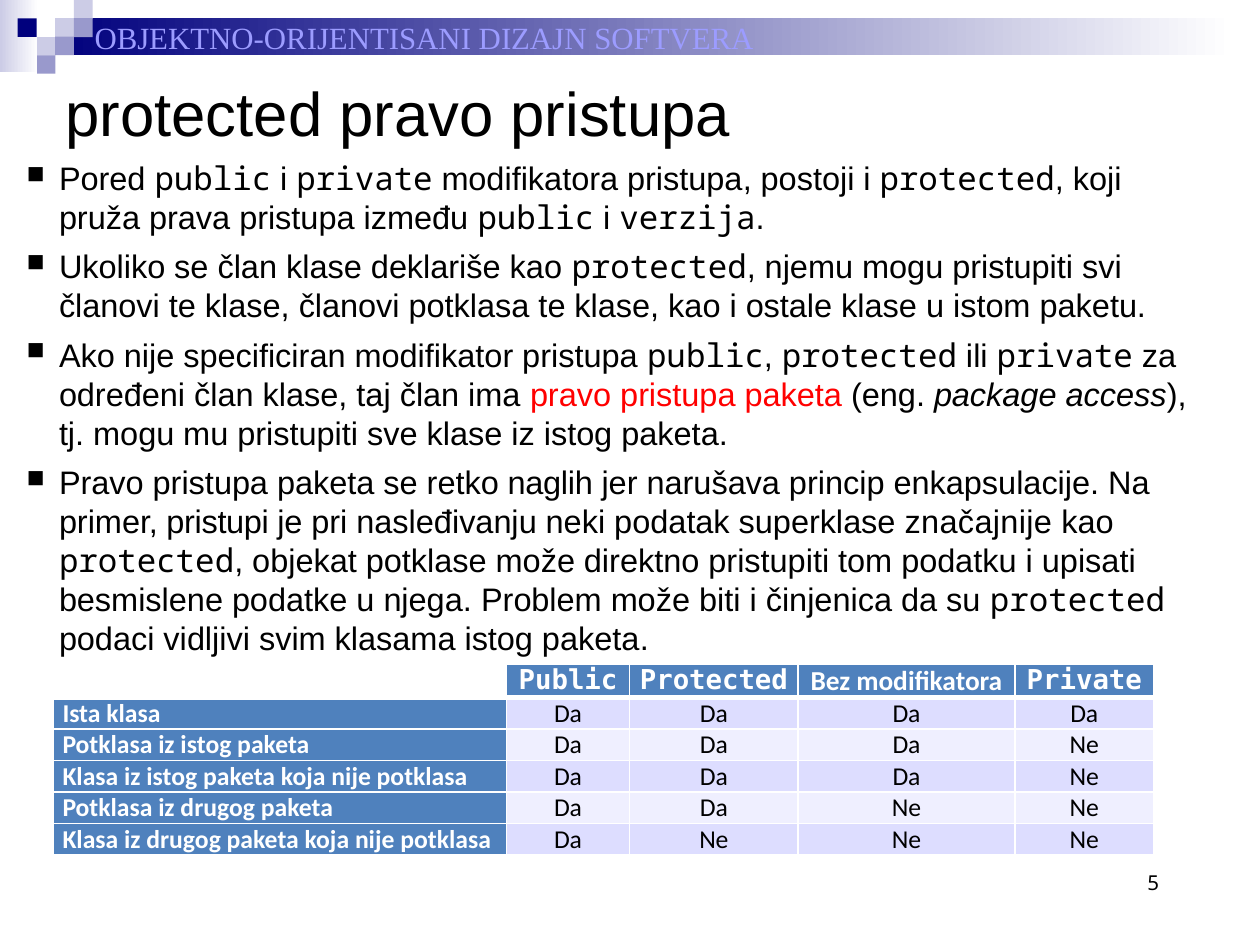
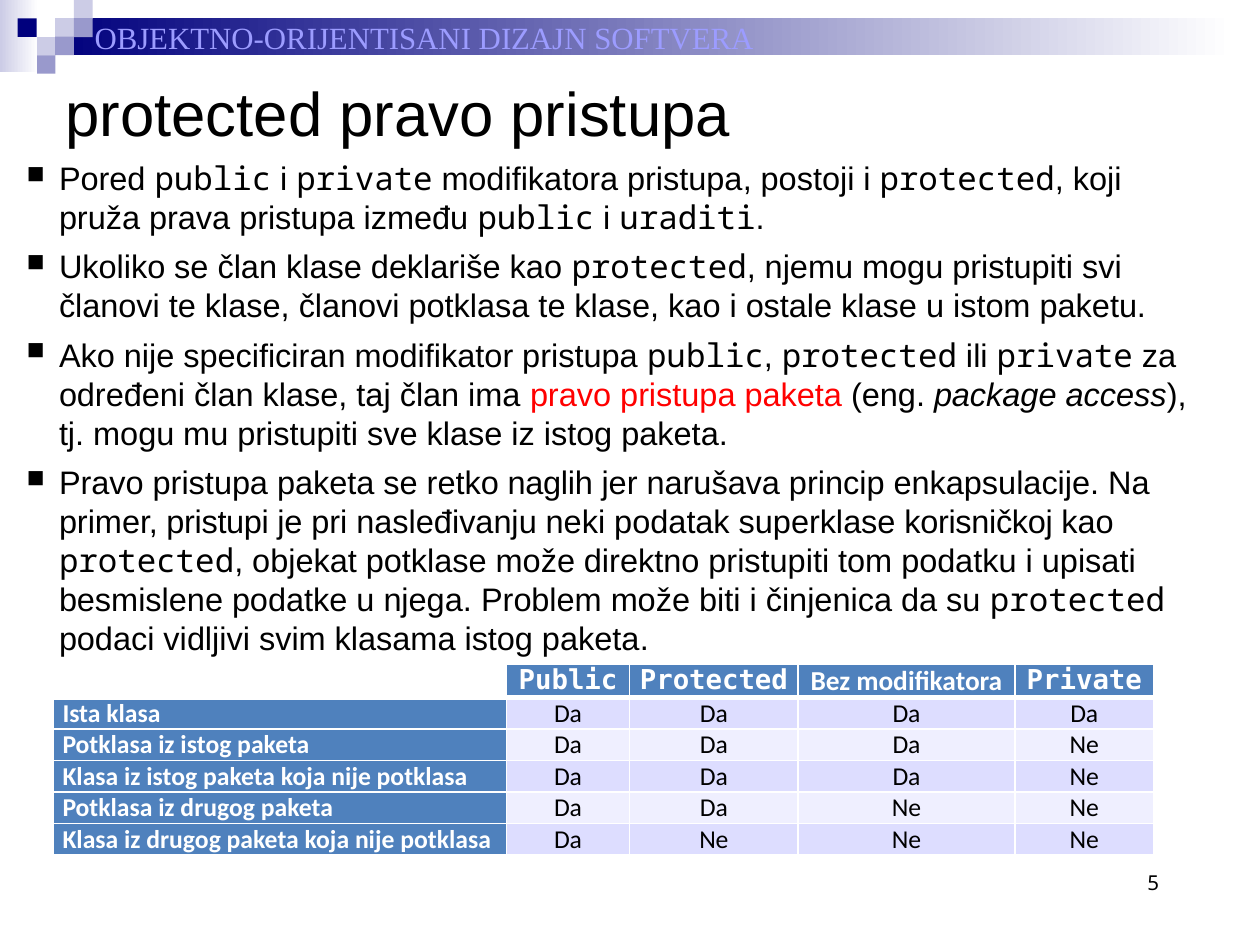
verzija: verzija -> uraditi
značajnije: značajnije -> korisničkoj
